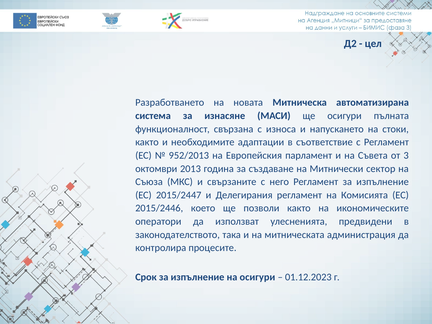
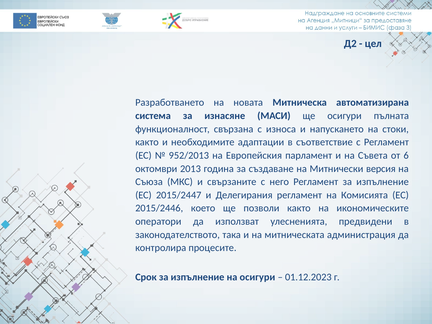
3: 3 -> 6
сектор: сектор -> версия
